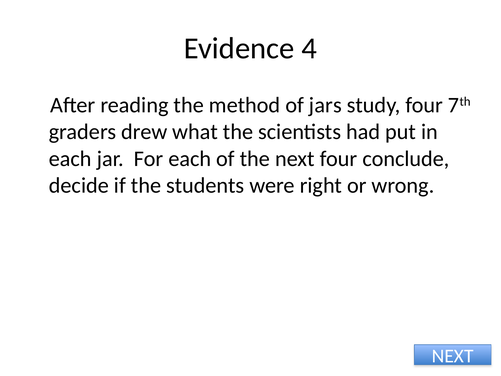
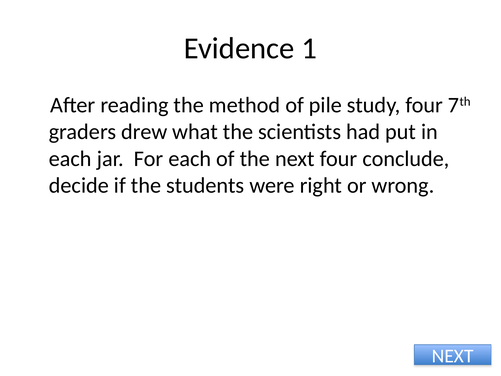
4: 4 -> 1
jars: jars -> pile
